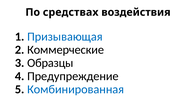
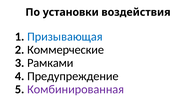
средствах: средствах -> установки
Образцы: Образцы -> Рамками
Комбинированная colour: blue -> purple
